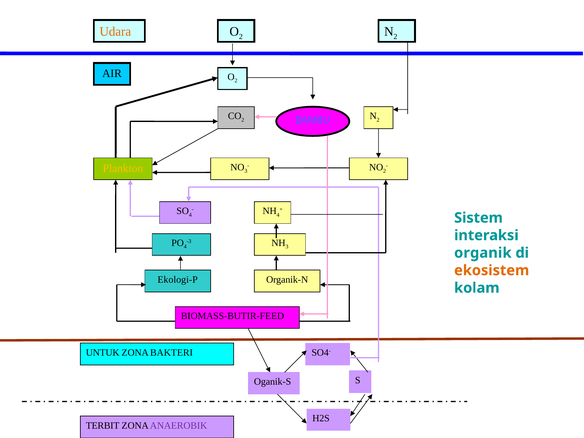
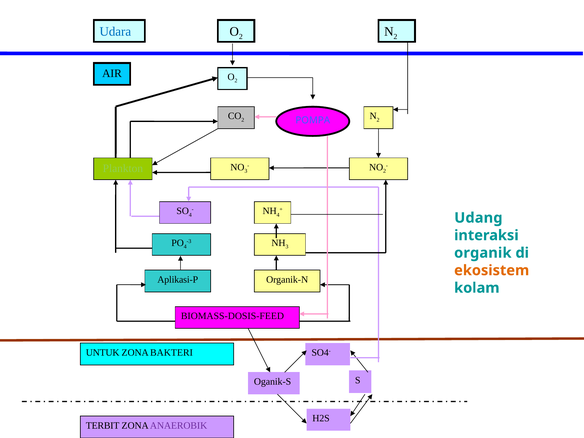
Udara colour: orange -> blue
BAMBU: BAMBU -> POMPA
Plankton colour: yellow -> light green
Sistem: Sistem -> Udang
Ekologi-P: Ekologi-P -> Aplikasi-P
BIOMASS-BUTIR-FEED: BIOMASS-BUTIR-FEED -> BIOMASS-DOSIS-FEED
